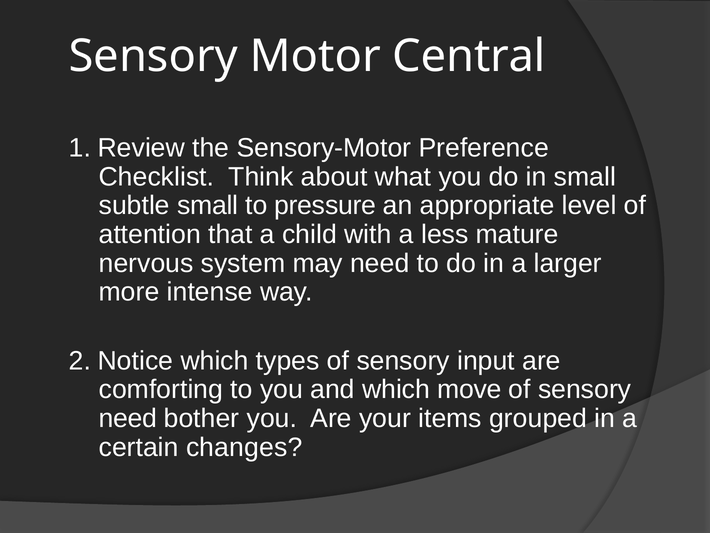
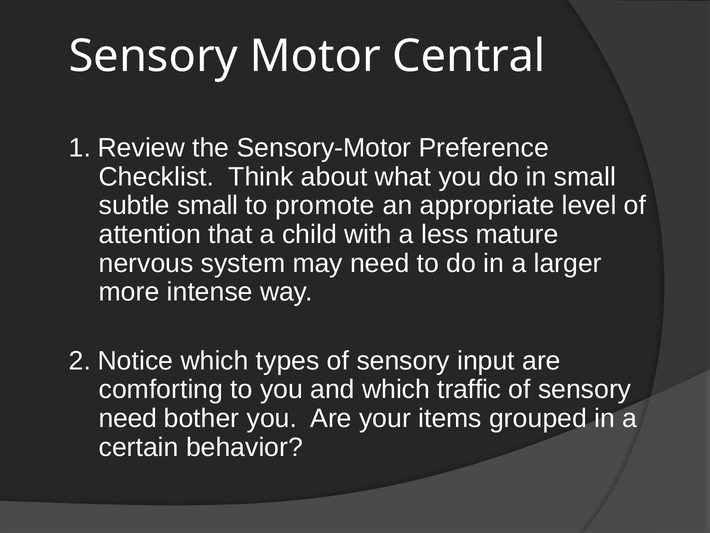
pressure: pressure -> promote
move: move -> traffic
changes: changes -> behavior
